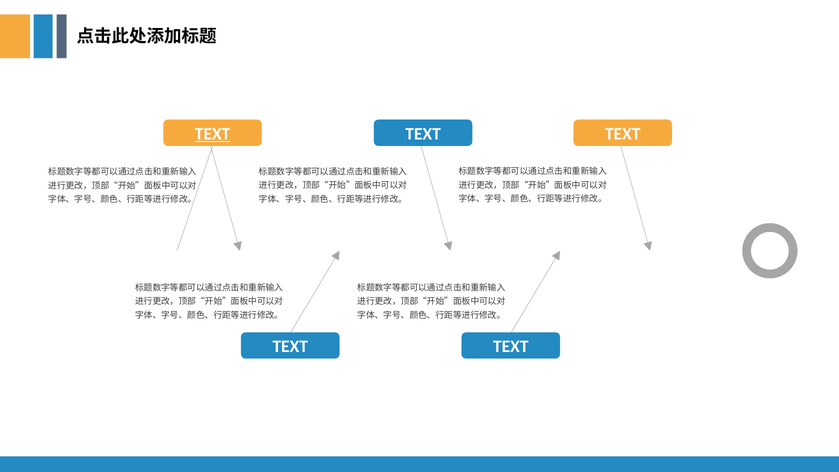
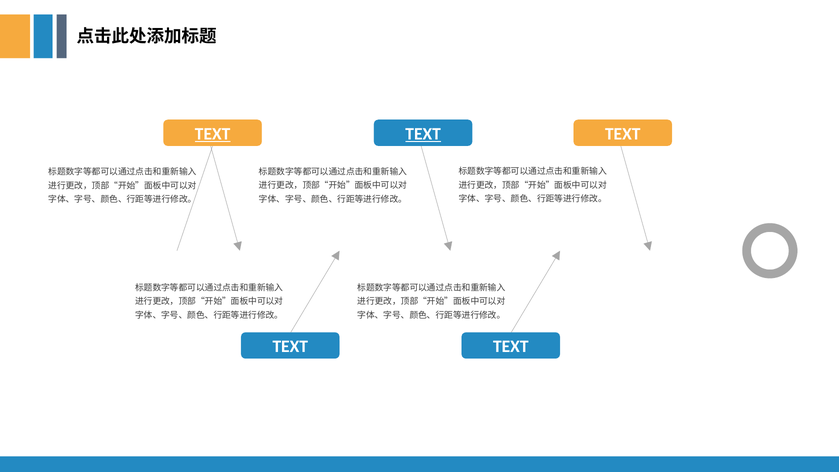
TEXT at (423, 134) underline: none -> present
